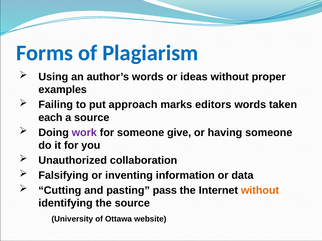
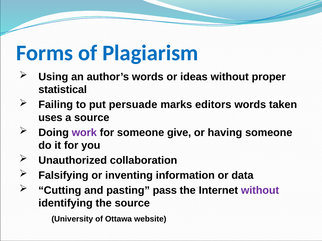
examples: examples -> statistical
approach: approach -> persuade
each: each -> uses
without at (260, 191) colour: orange -> purple
